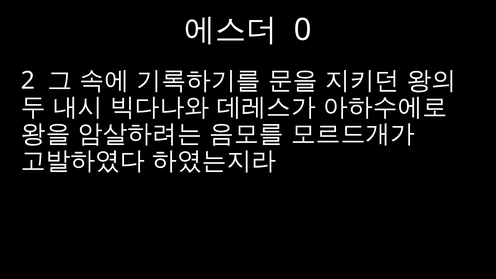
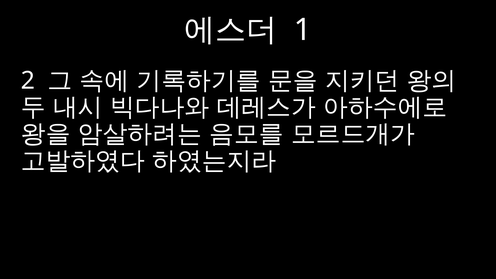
0: 0 -> 1
